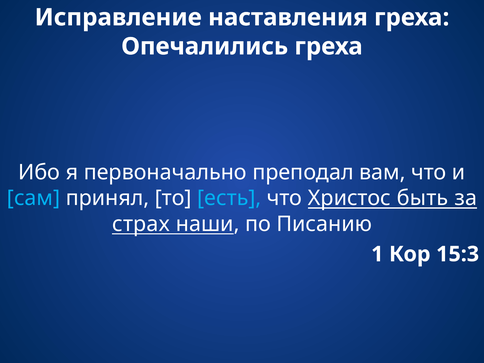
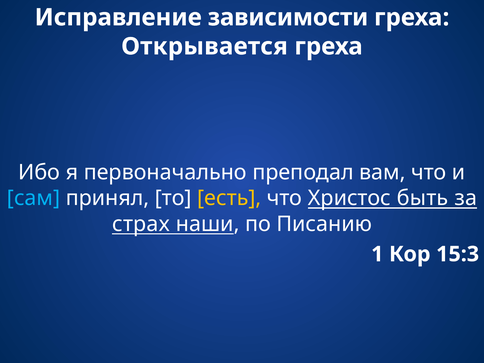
наставления: наставления -> зависимости
Опечалились: Опечалились -> Открывается
есть colour: light blue -> yellow
